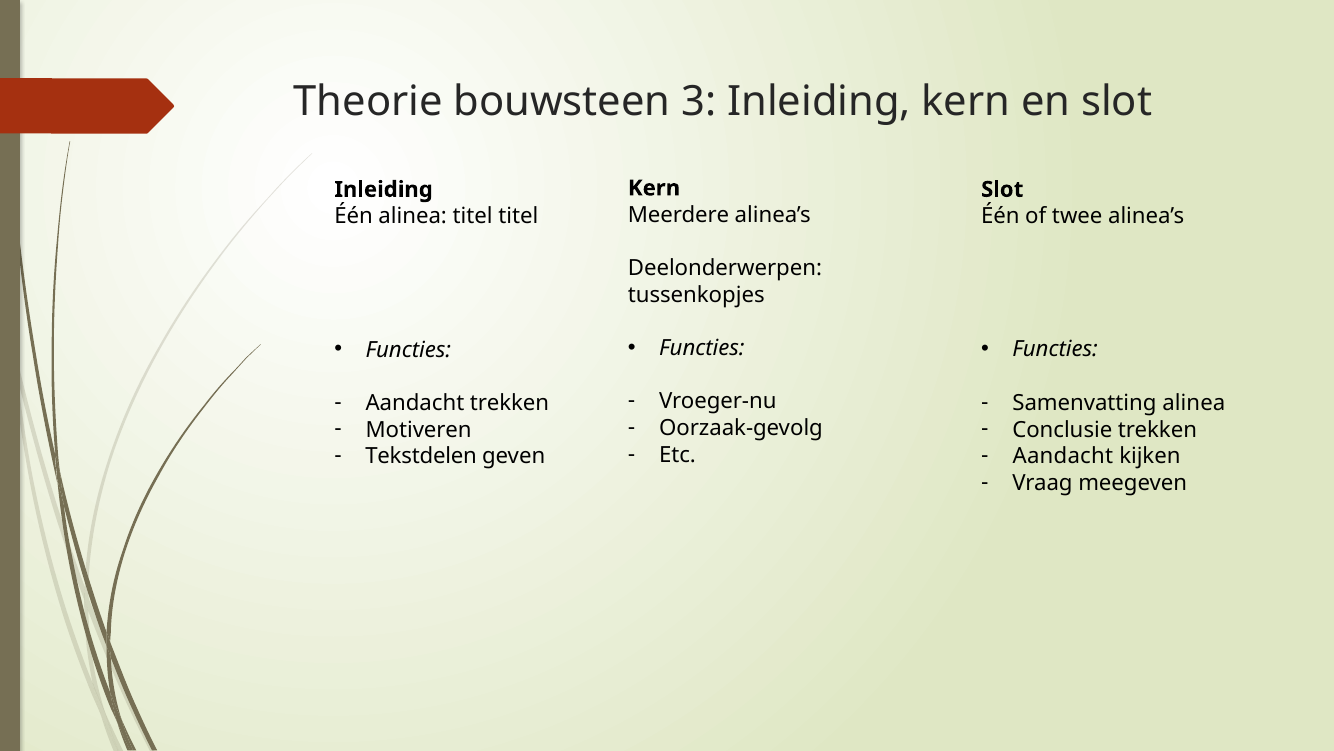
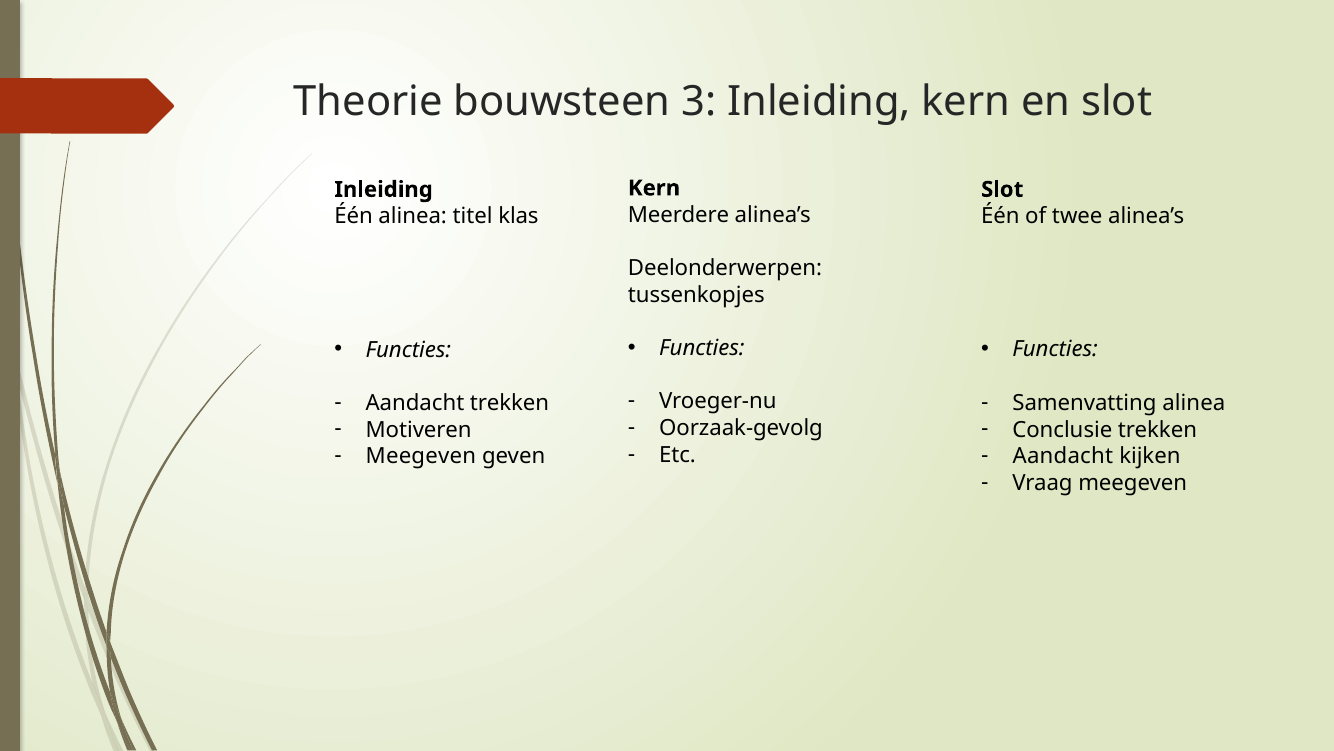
titel titel: titel -> klas
Tekstdelen at (421, 456): Tekstdelen -> Meegeven
